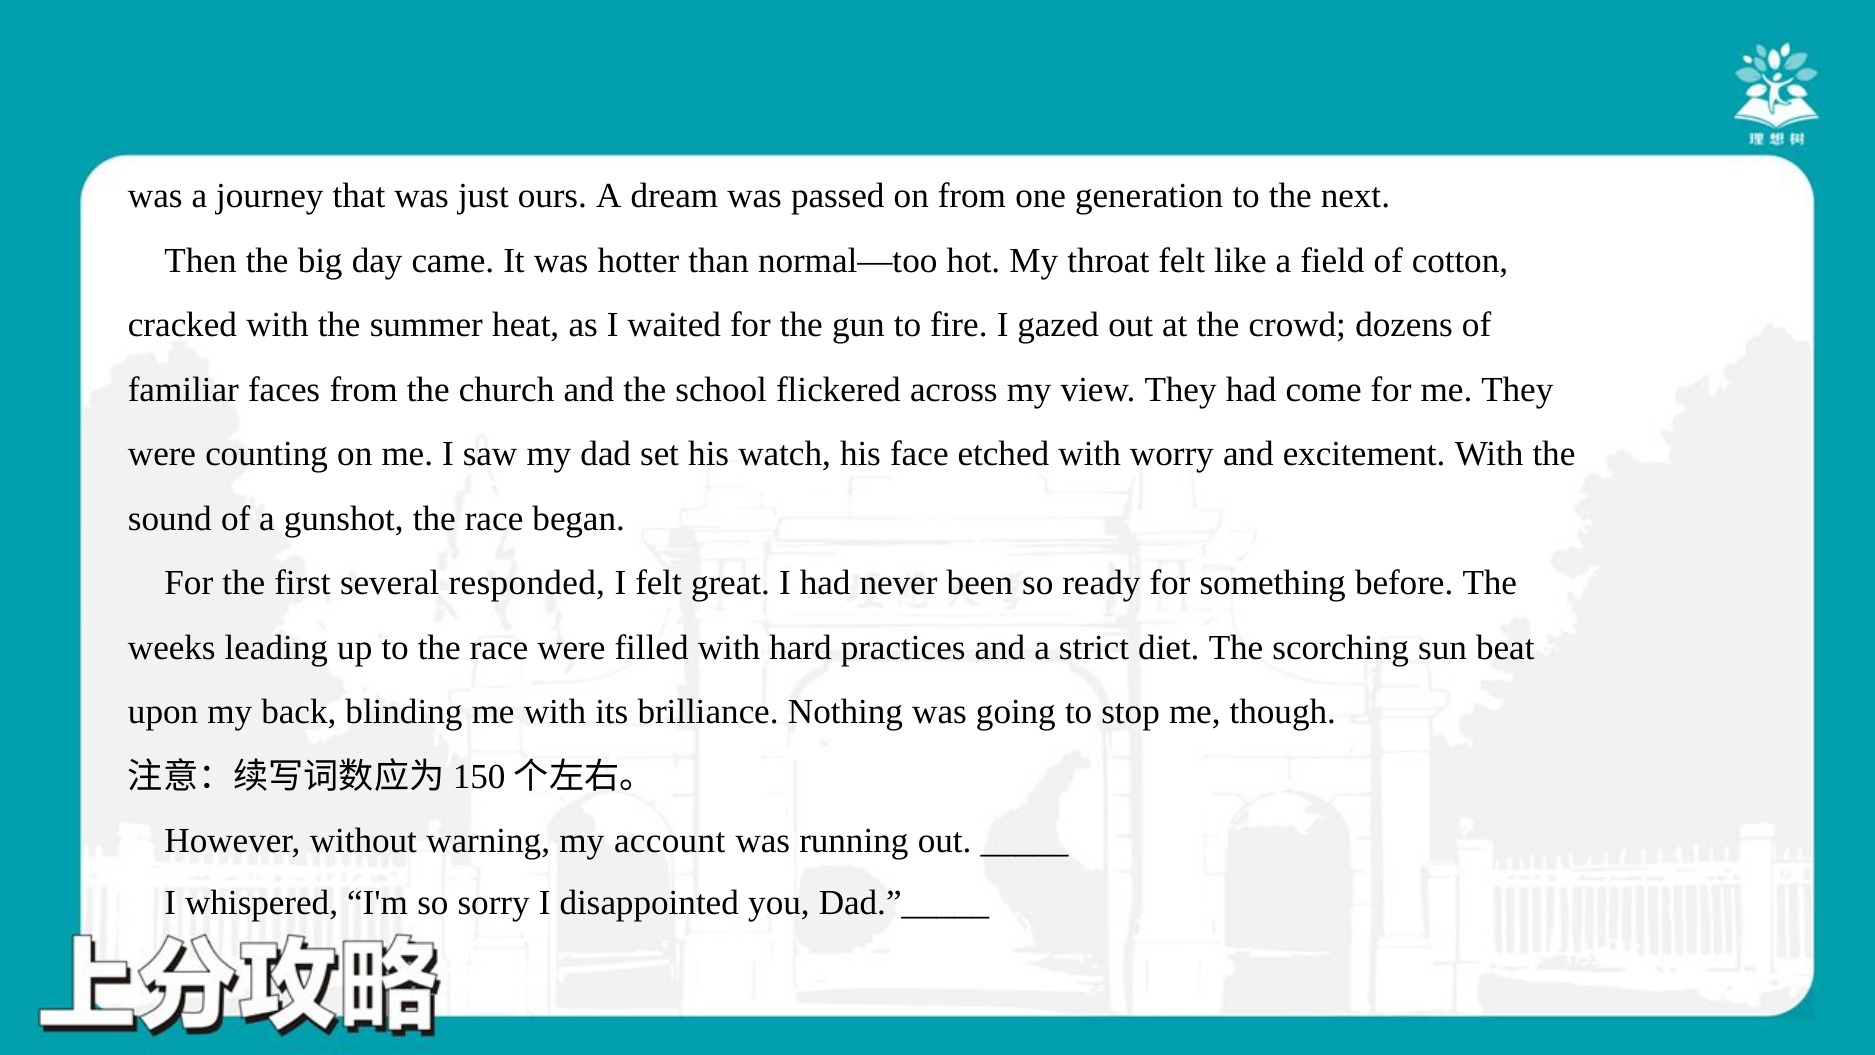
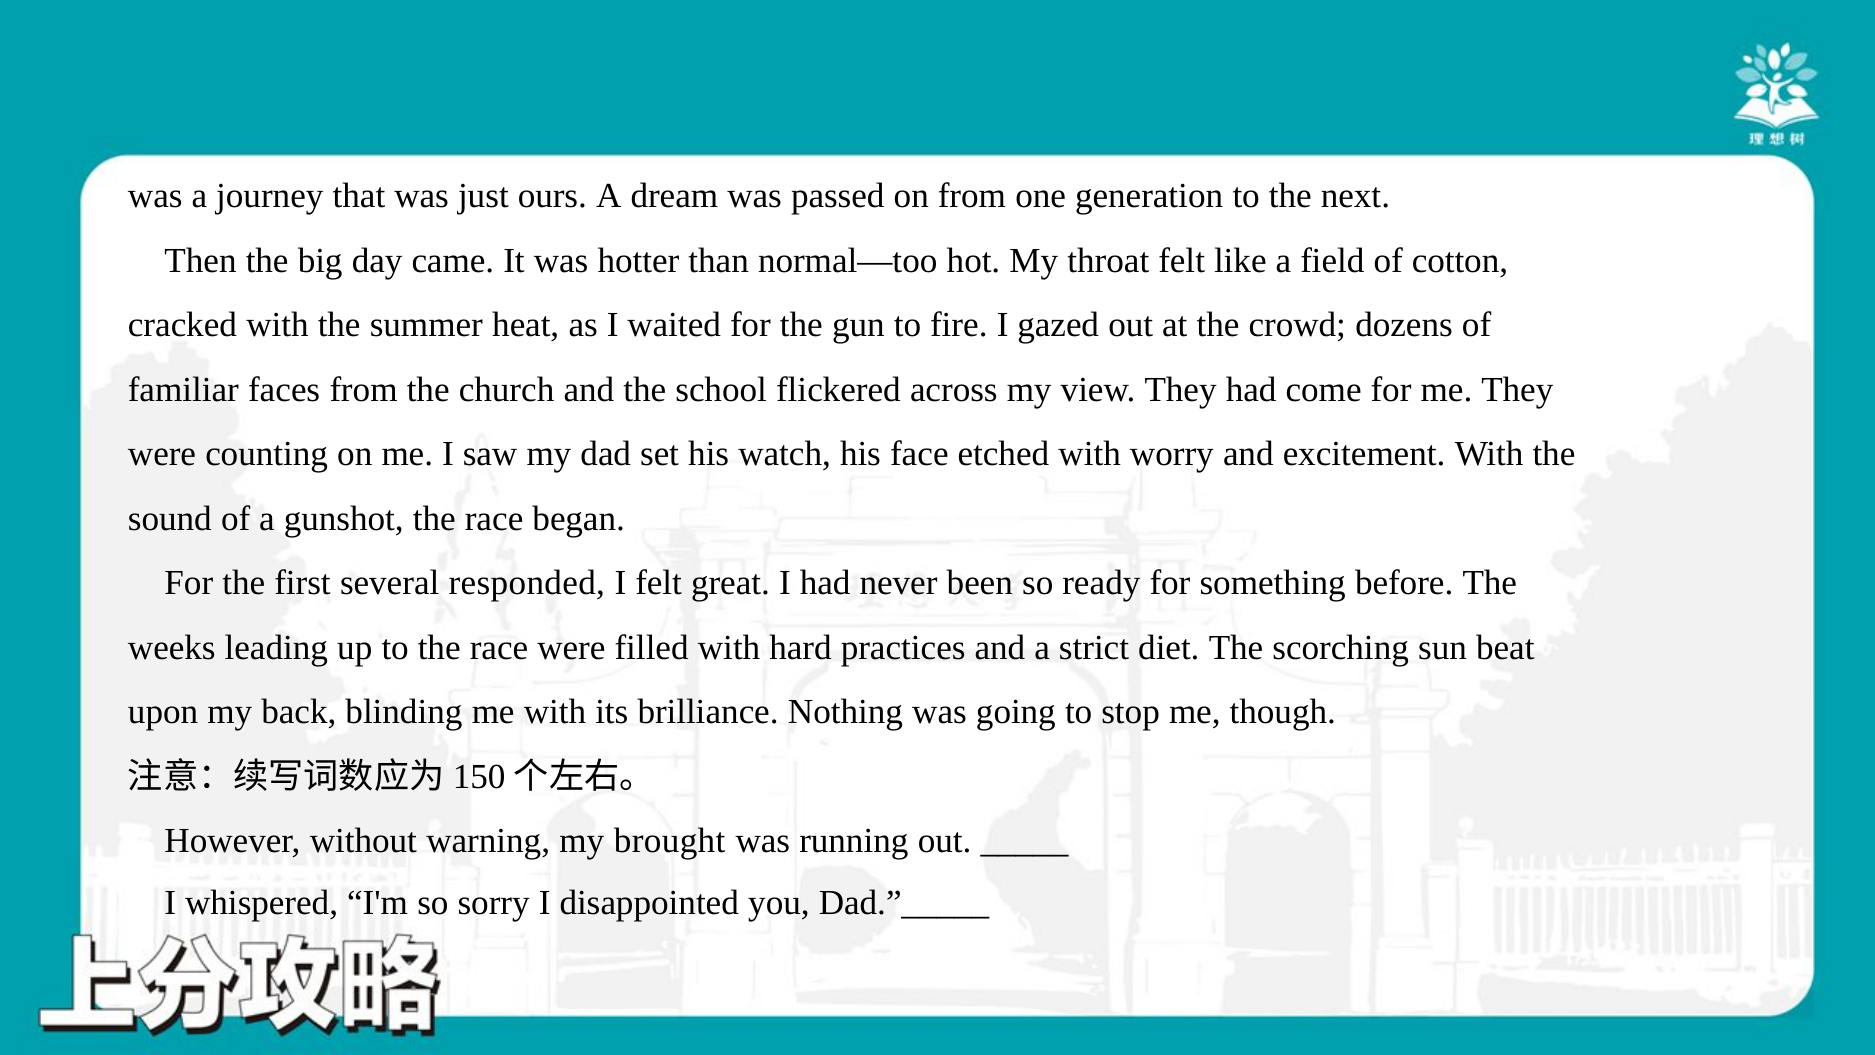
account: account -> brought
